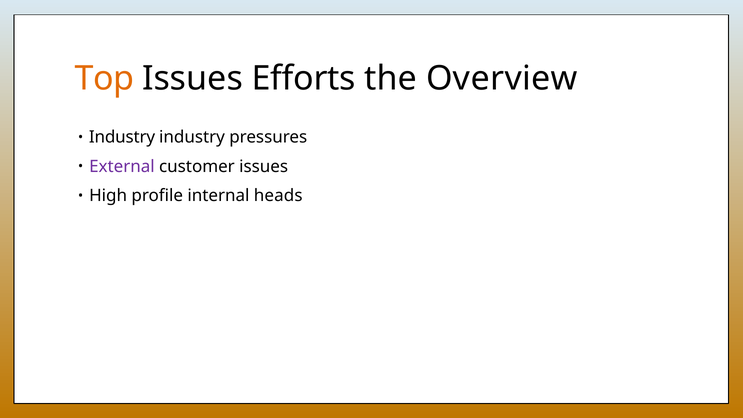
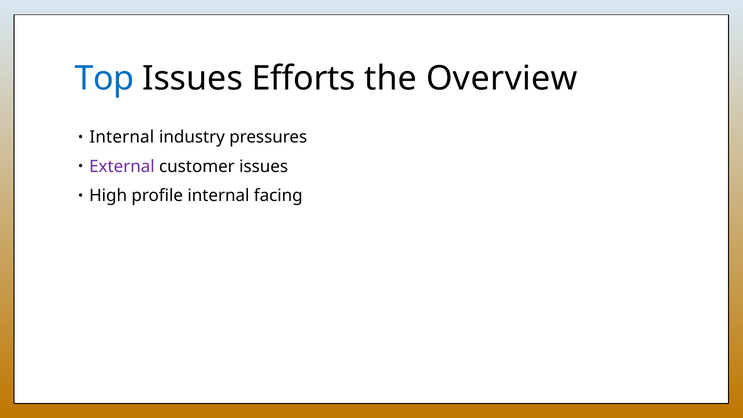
Top colour: orange -> blue
Industry at (122, 137): Industry -> Internal
heads: heads -> facing
